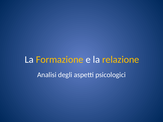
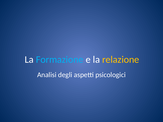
Formazione colour: yellow -> light blue
